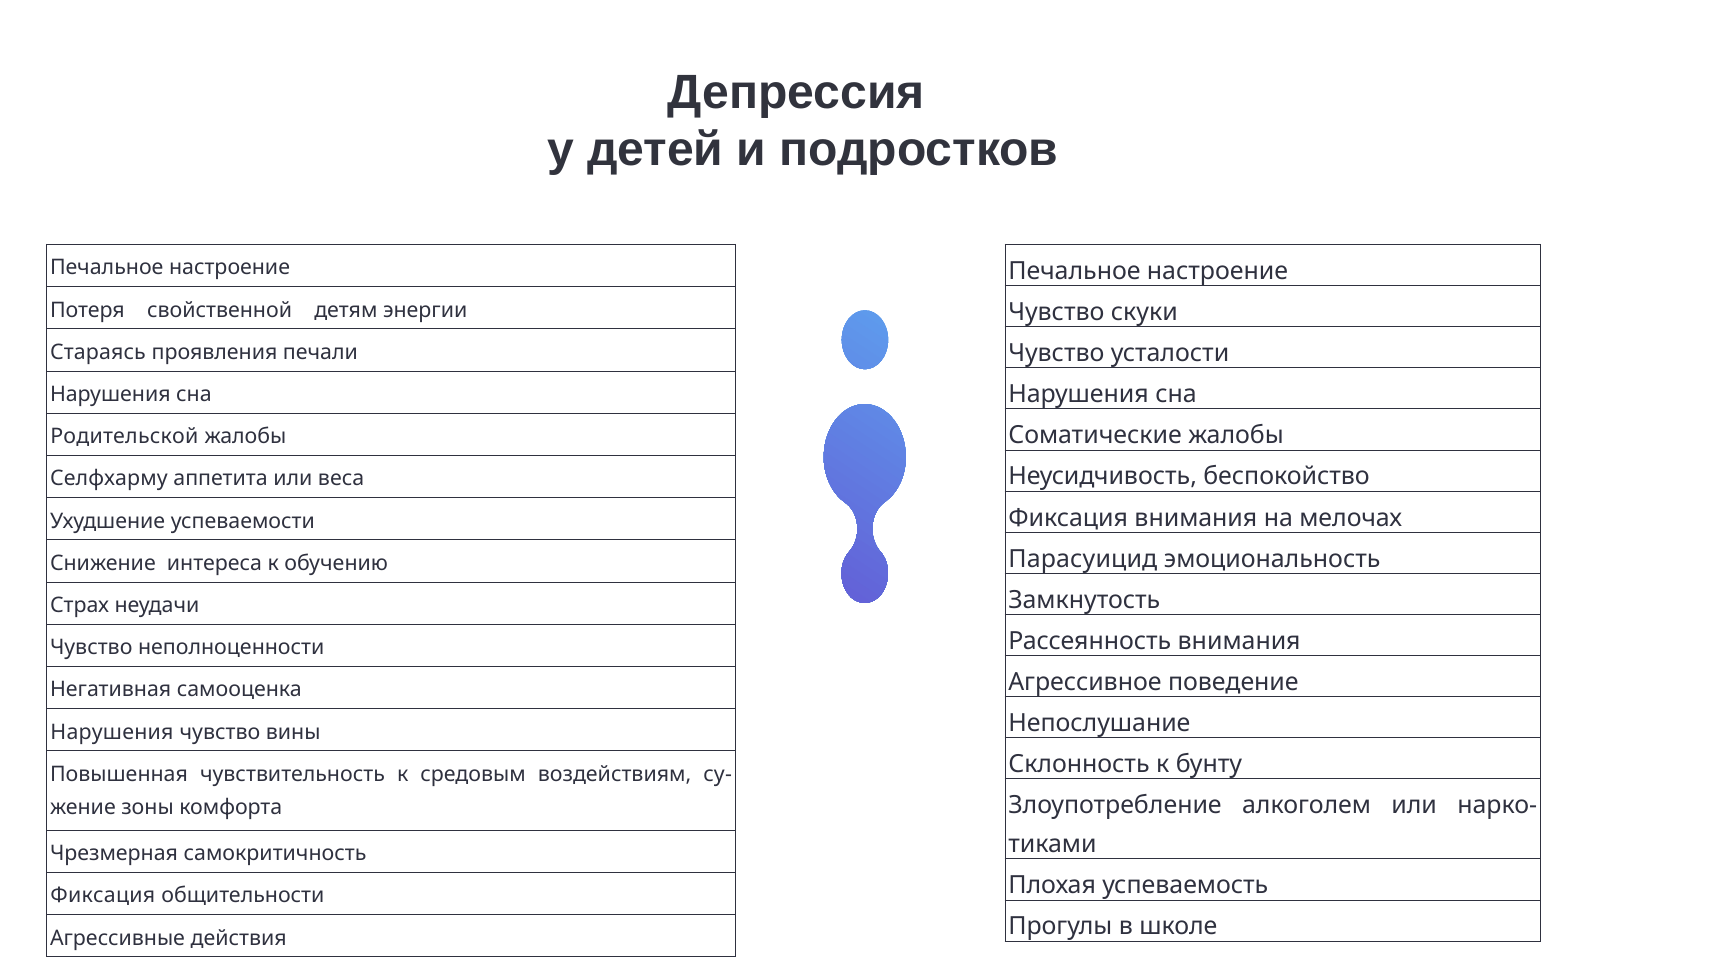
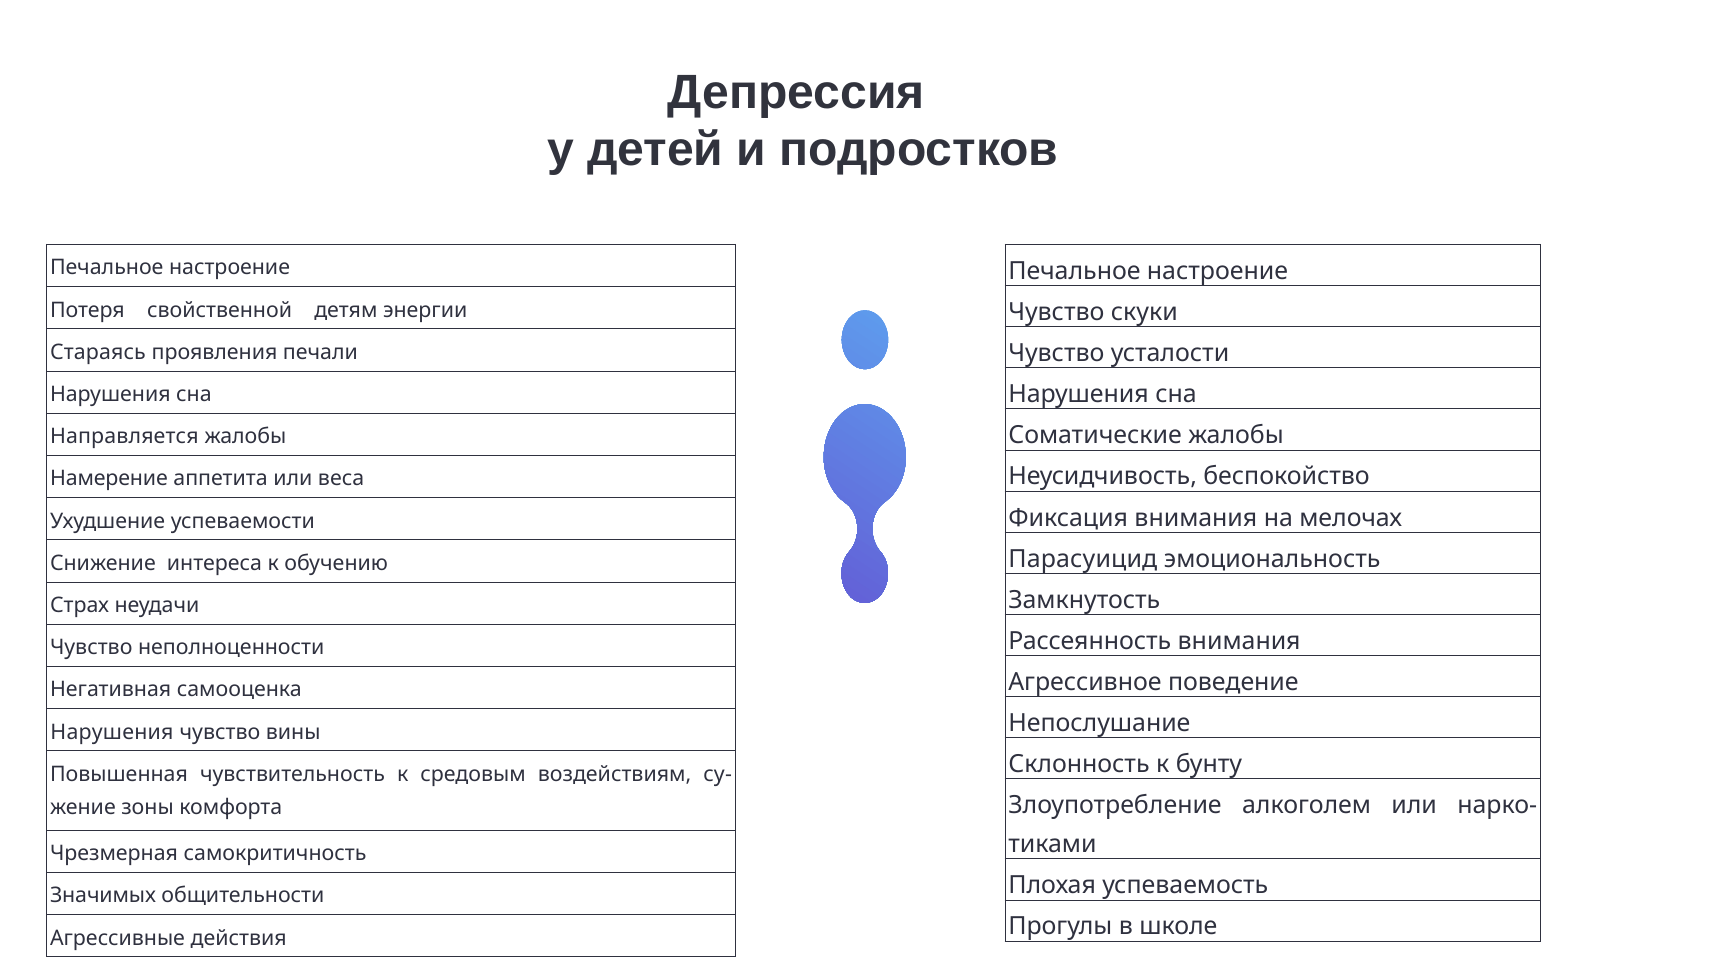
Родительской: Родительской -> Направляется
Селфхарму: Селфхарму -> Намерение
Фиксация at (103, 896): Фиксация -> Значимых
